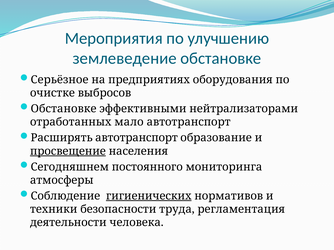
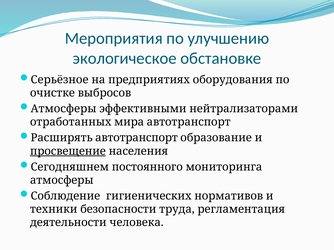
землеведение: землеведение -> экологическое
Обстановке at (64, 109): Обстановке -> Атмосферы
мало: мало -> мира
гигиенических underline: present -> none
